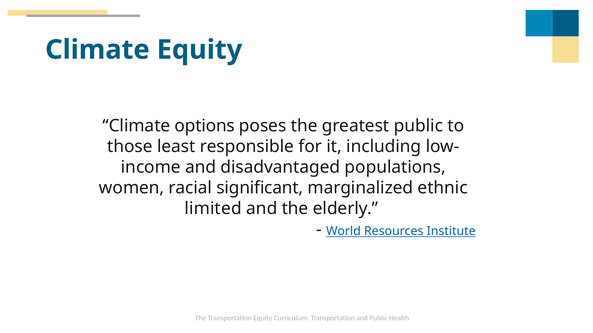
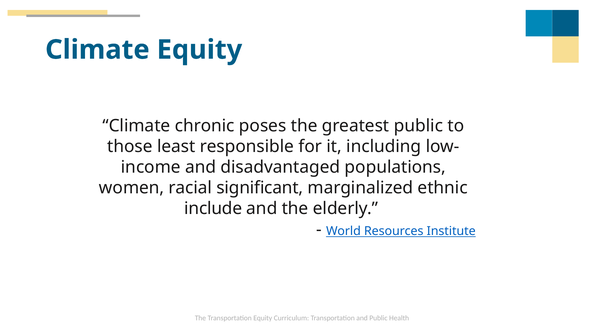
options: options -> chronic
limited: limited -> include
